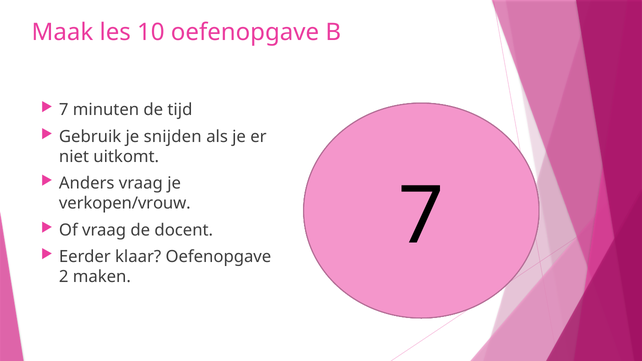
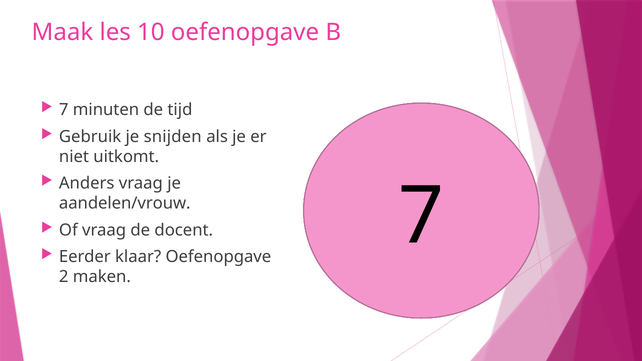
verkopen/vrouw: verkopen/vrouw -> aandelen/vrouw
